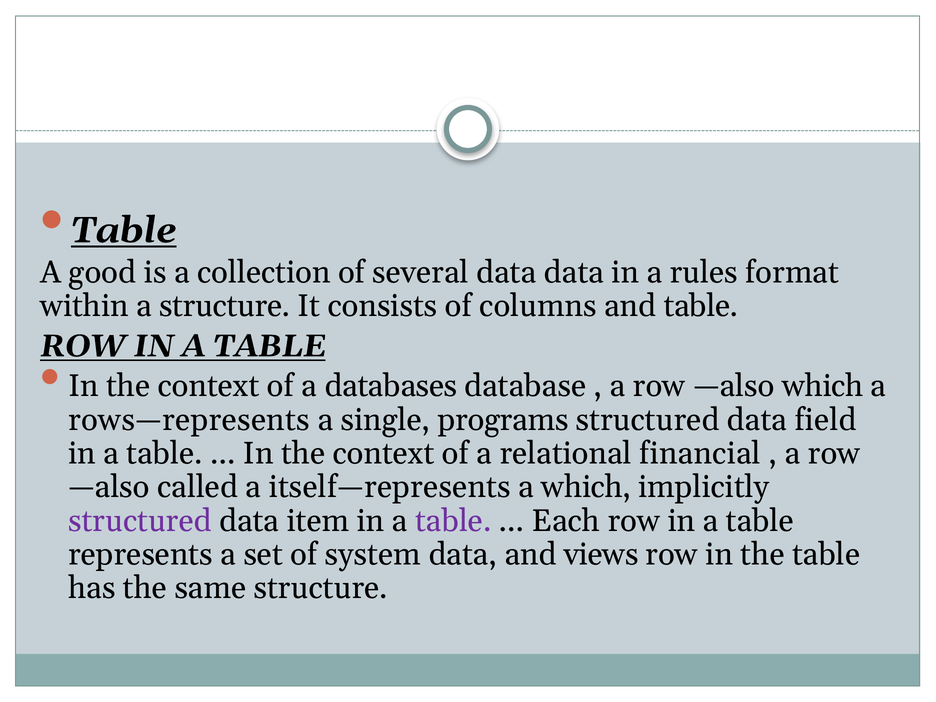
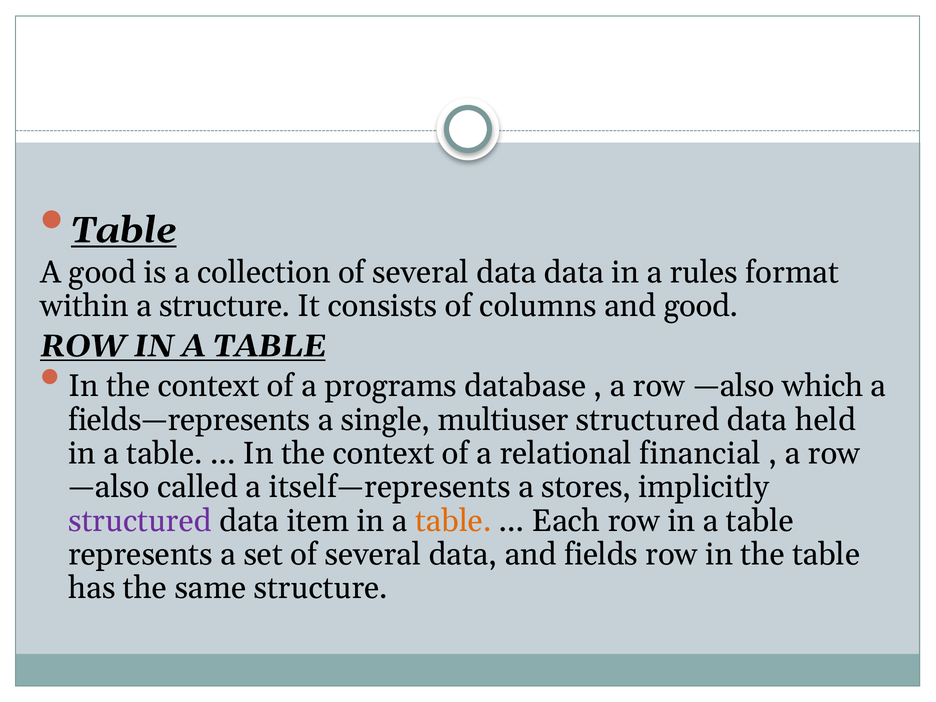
and table: table -> good
databases: databases -> programs
rows—represents: rows—represents -> fields—represents
programs: programs -> multiuser
field: field -> held
a which: which -> stores
table at (453, 521) colour: purple -> orange
set of system: system -> several
views: views -> fields
